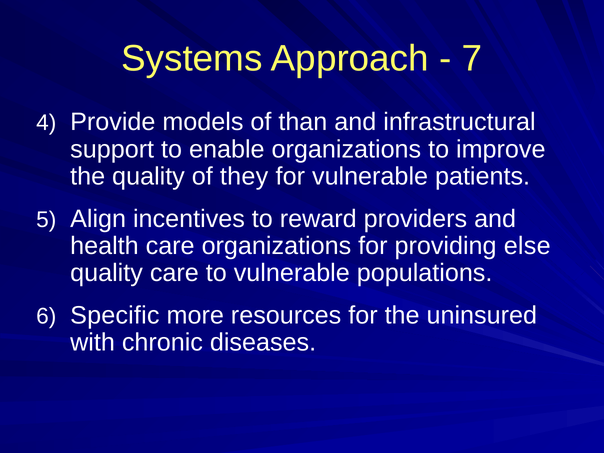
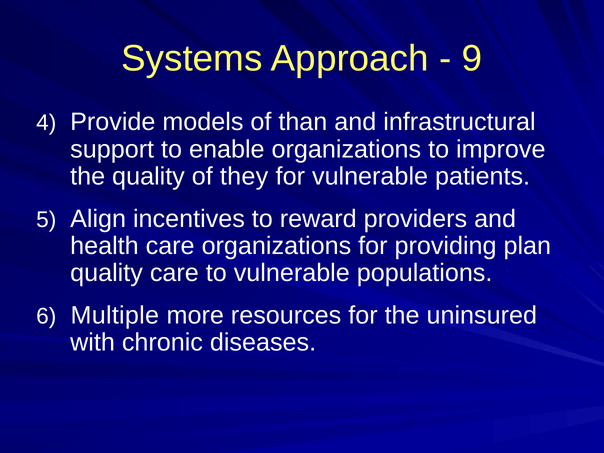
7: 7 -> 9
else: else -> plan
Specific: Specific -> Multiple
